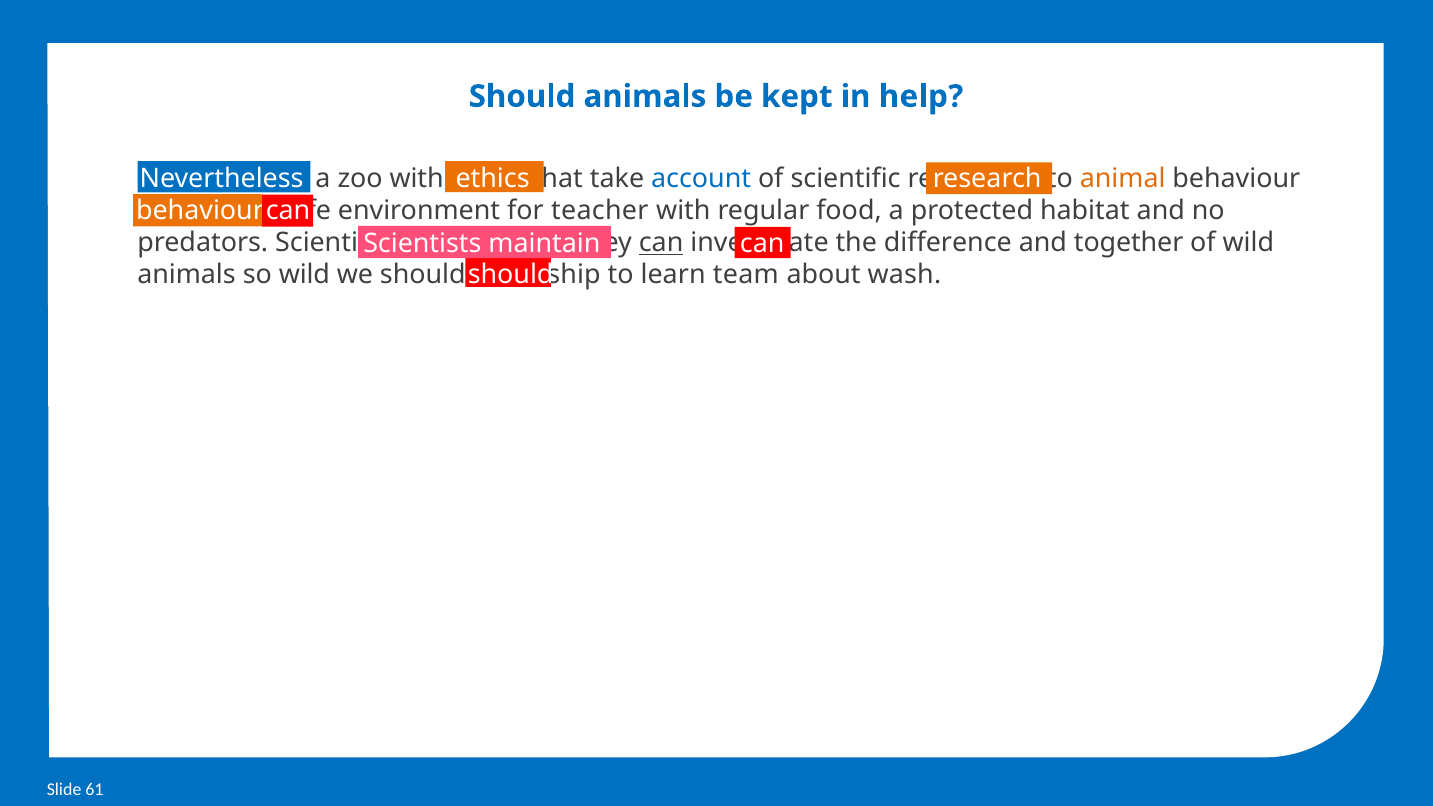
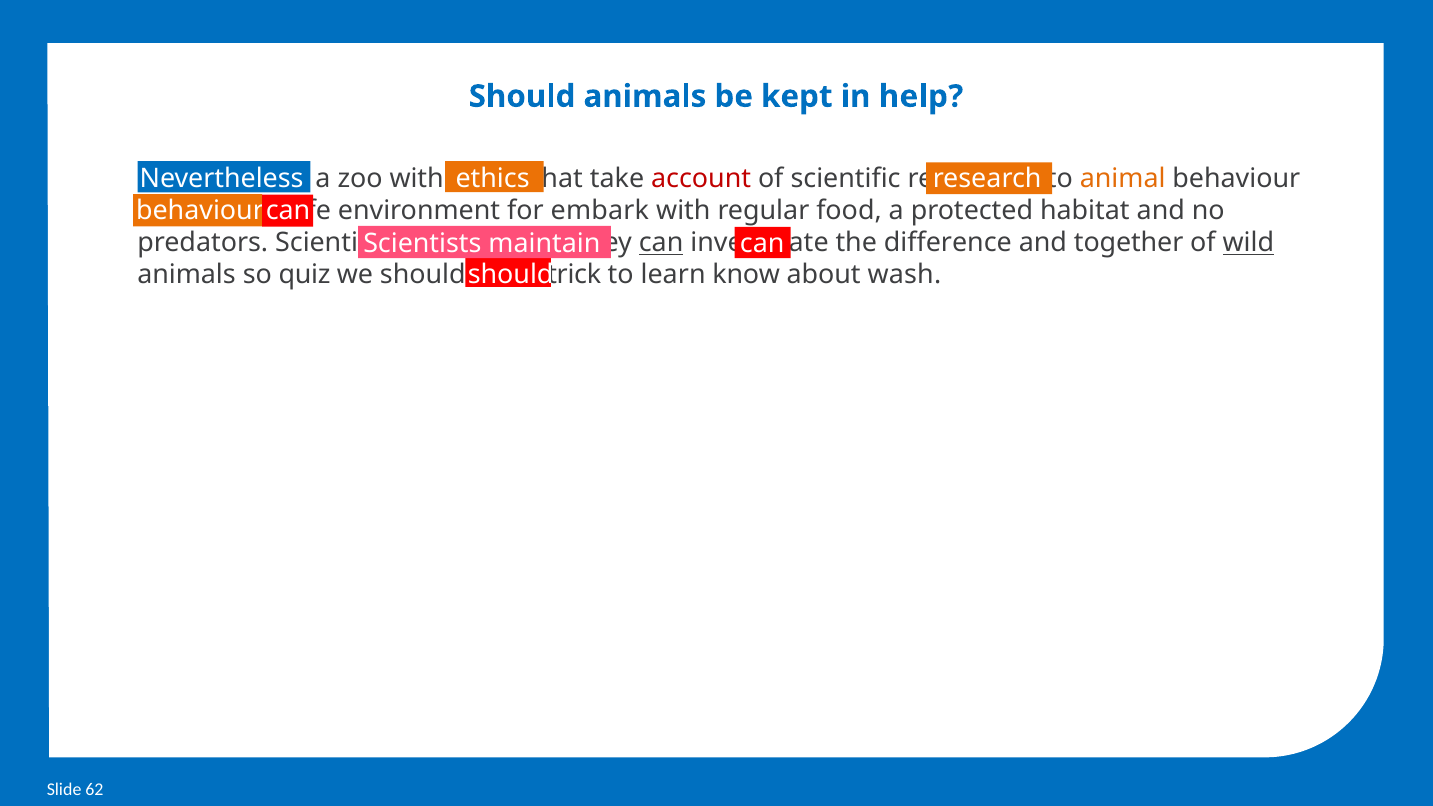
account colour: blue -> red
teacher: teacher -> embark
wild at (1248, 243) underline: none -> present
so wild: wild -> quiz
ship: ship -> trick
team: team -> know
61: 61 -> 62
